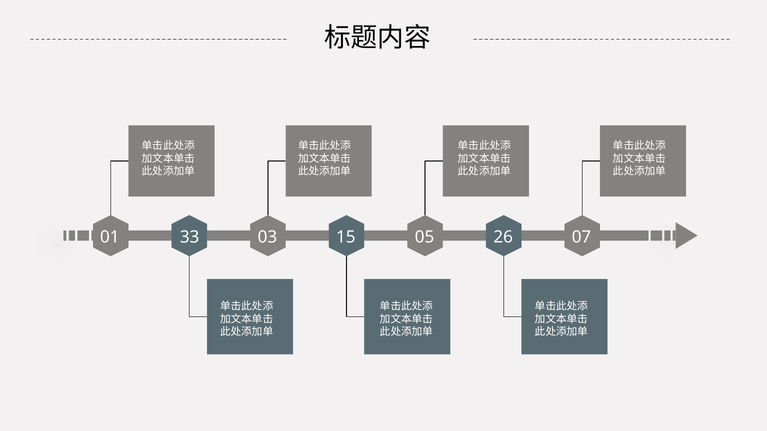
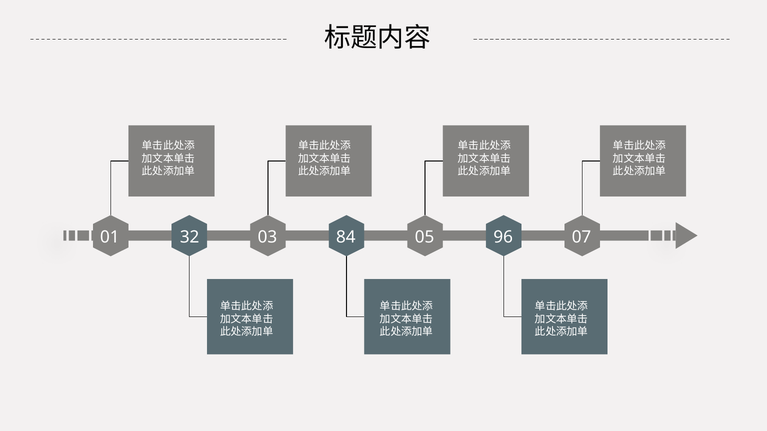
33: 33 -> 32
15: 15 -> 84
26: 26 -> 96
